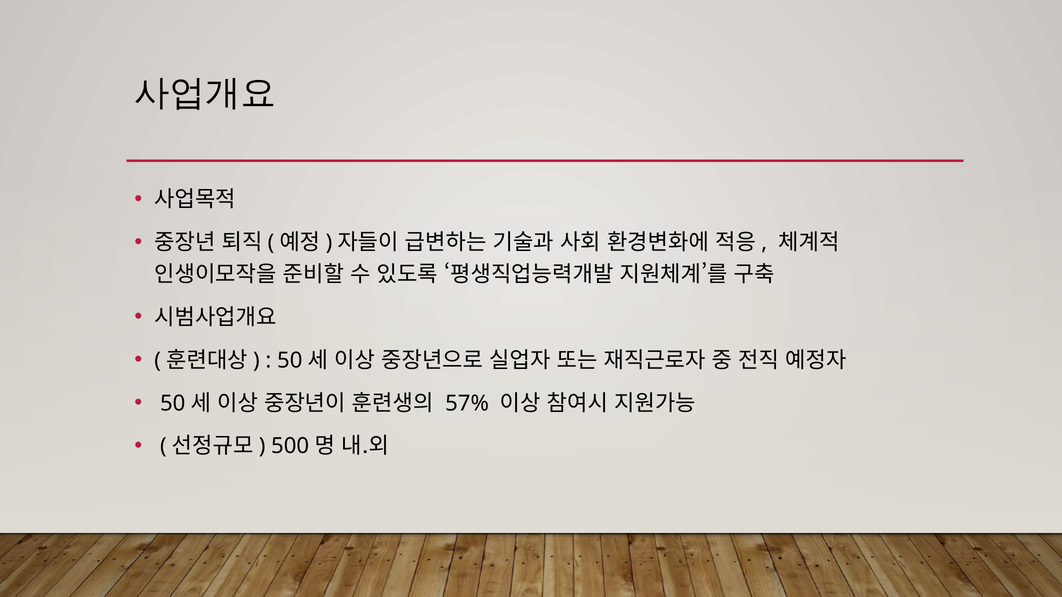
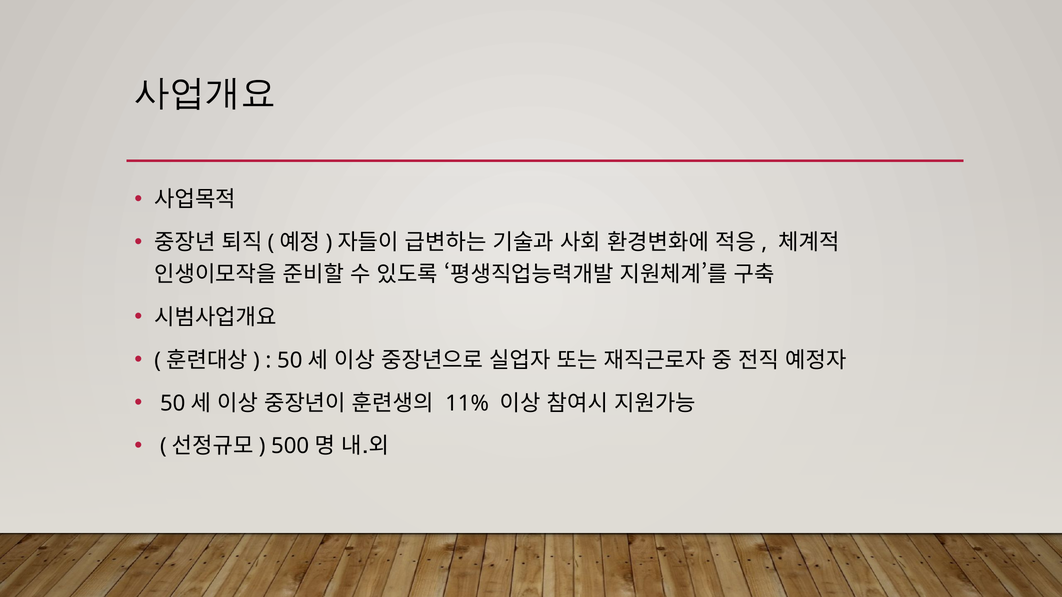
57%: 57% -> 11%
